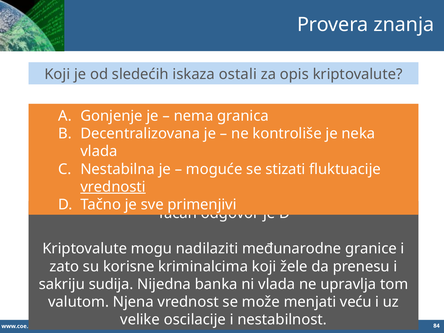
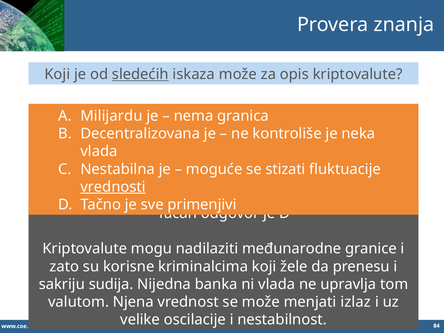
sledećih underline: none -> present
iskaza ostali: ostali -> može
Gonjenje: Gonjenje -> Milijardu
veću: veću -> izlaz
